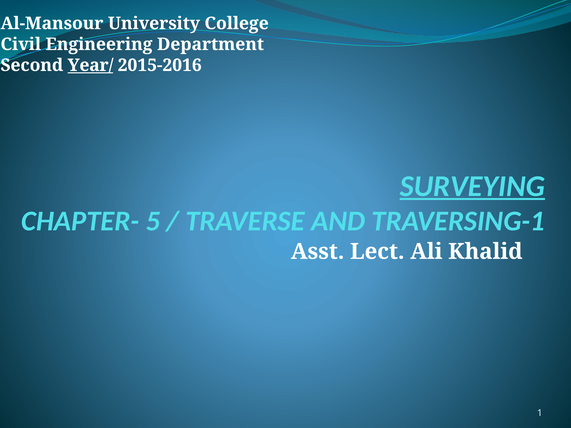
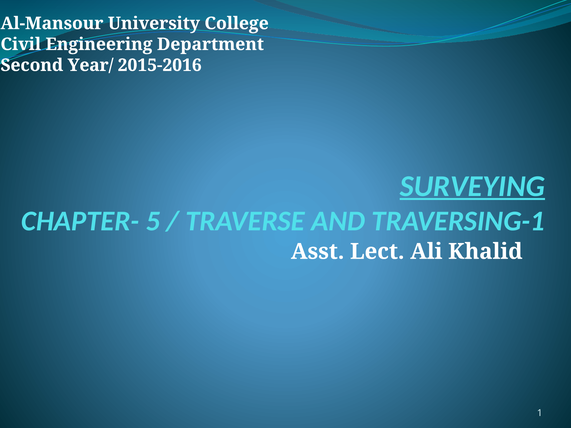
Year/ underline: present -> none
